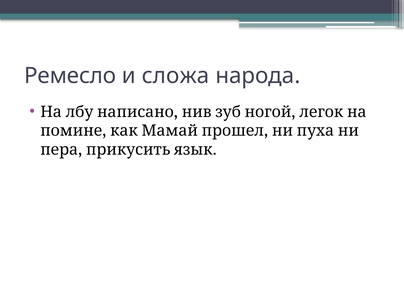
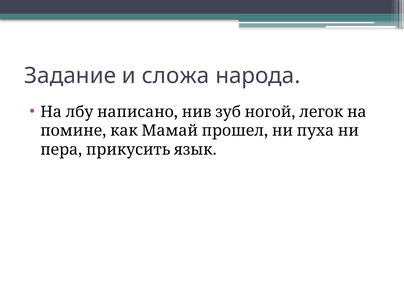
Ремесло: Ремесло -> Задание
